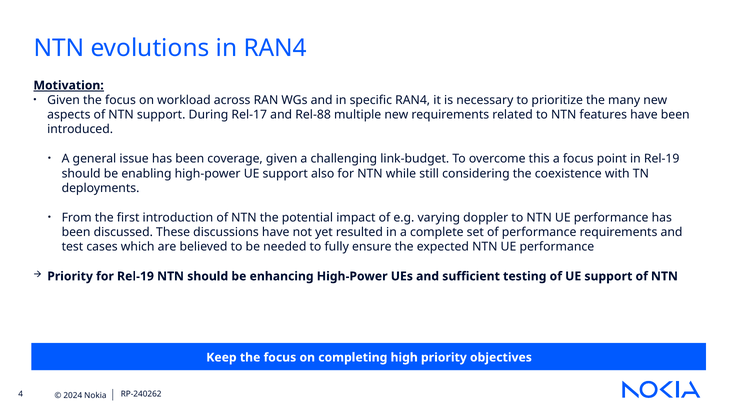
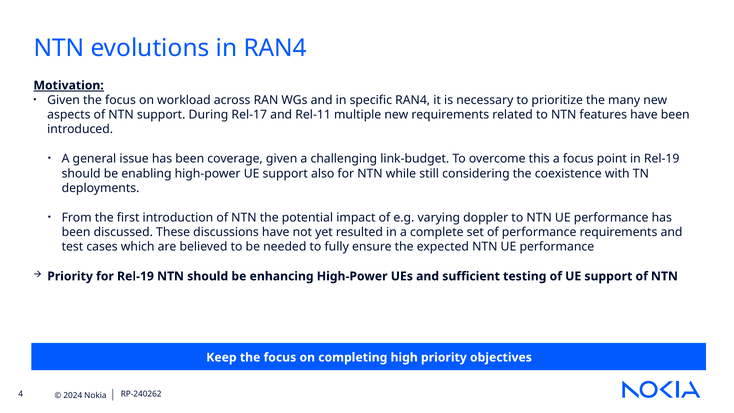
Rel-88: Rel-88 -> Rel-11
